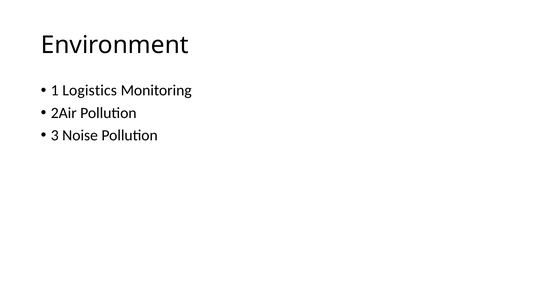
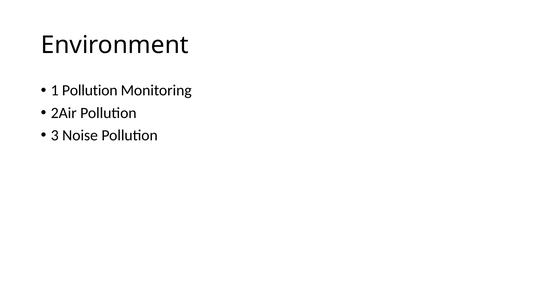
1 Logistics: Logistics -> Pollution
